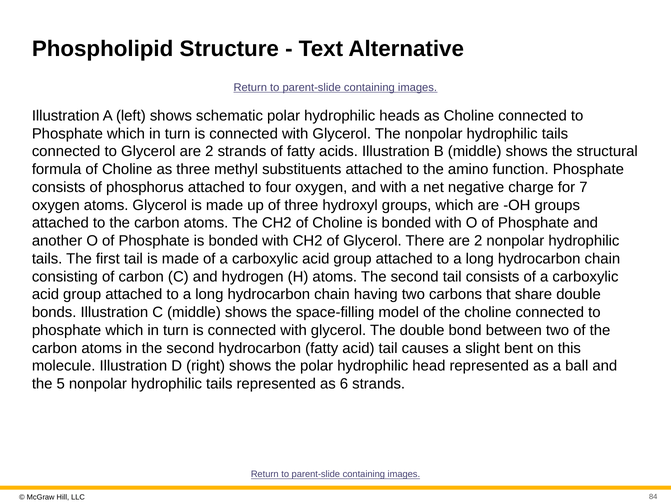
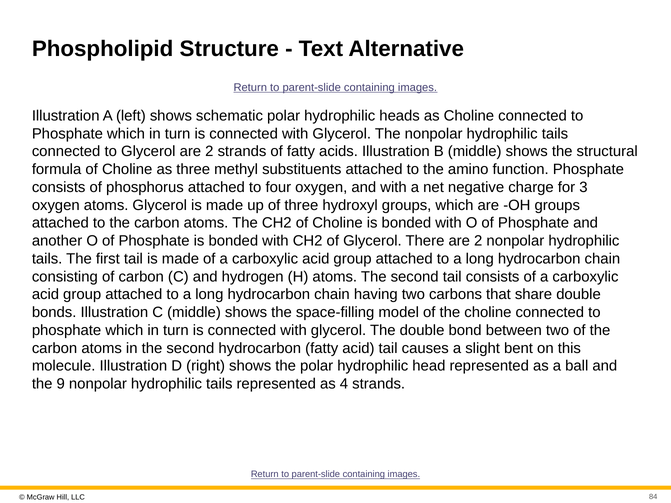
7: 7 -> 3
5: 5 -> 9
6: 6 -> 4
